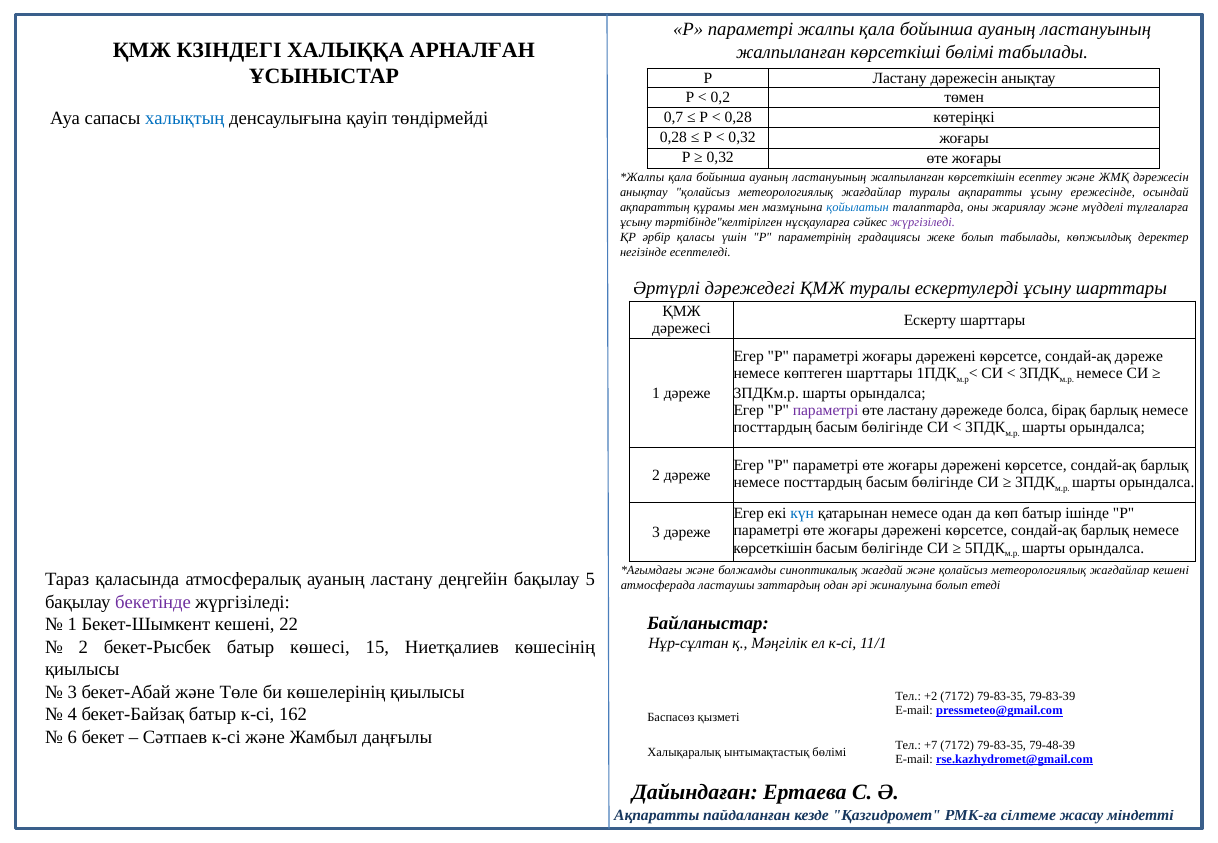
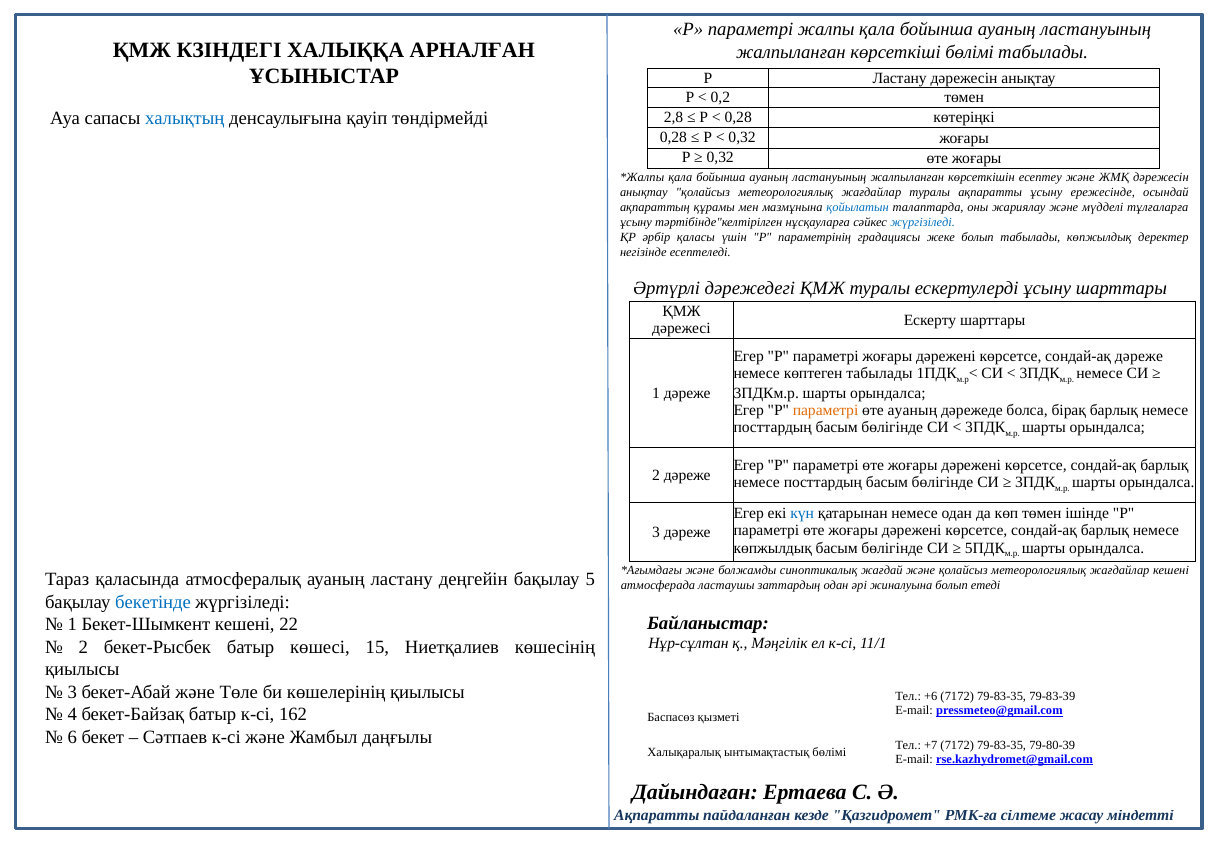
0,7: 0,7 -> 2,8
жүргізіледі at (923, 223) colour: purple -> blue
көптеген шарттары: шарттары -> табылады
параметрі at (826, 411) colour: purple -> orange
өте ластану: ластану -> ауаның
көп батыр: батыр -> төмен
көрсеткішін at (773, 548): көрсеткішін -> көпжылдық
бекетінде colour: purple -> blue
+2: +2 -> +6
79-48-39: 79-48-39 -> 79-80-39
